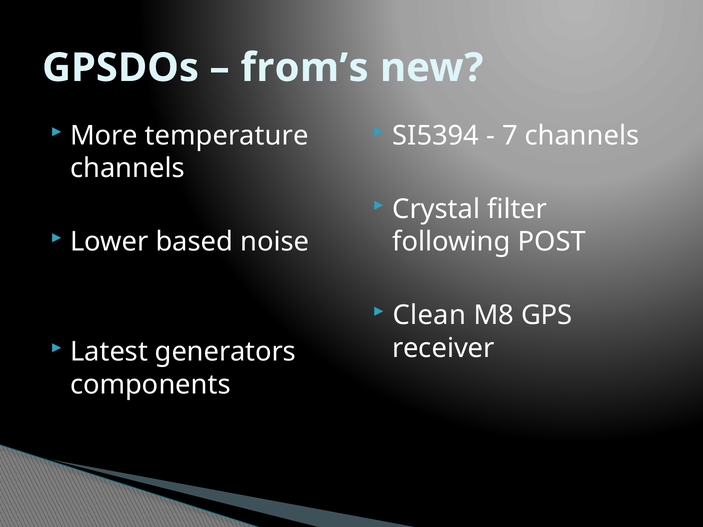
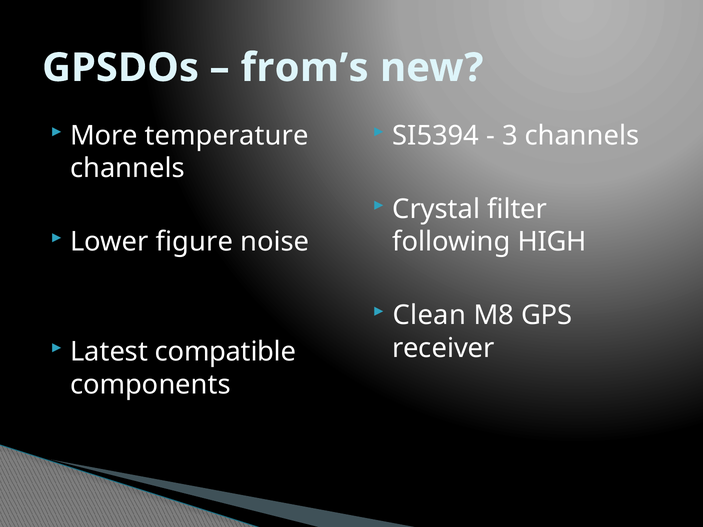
7: 7 -> 3
based: based -> figure
POST: POST -> HIGH
generators: generators -> compatible
